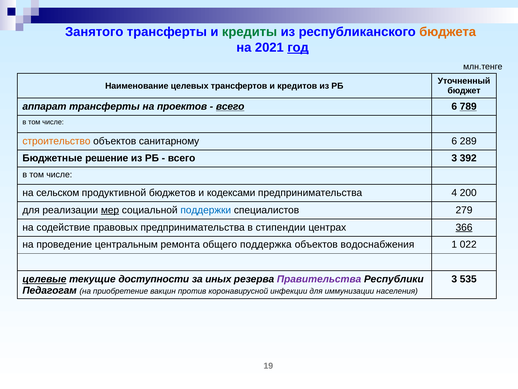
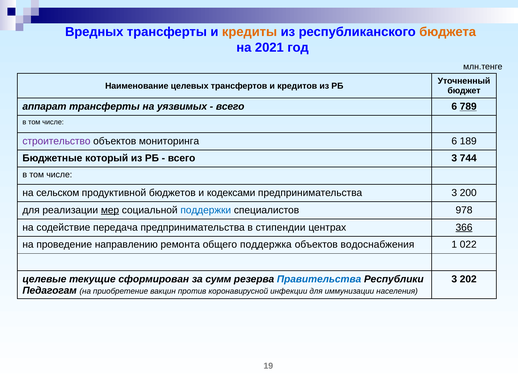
Занятого: Занятого -> Вредных
кредиты colour: green -> orange
год underline: present -> none
проектов: проектов -> уязвимых
всего at (230, 106) underline: present -> none
строительство colour: orange -> purple
санитарному: санитарному -> мониторинга
289: 289 -> 189
решение: решение -> который
392: 392 -> 744
предпринимательства 4: 4 -> 3
279: 279 -> 978
правовых: правовых -> передача
центральным: центральным -> направлению
целевые underline: present -> none
доступности: доступности -> сформирован
иных: иных -> сумм
Правительства colour: purple -> blue
535: 535 -> 202
